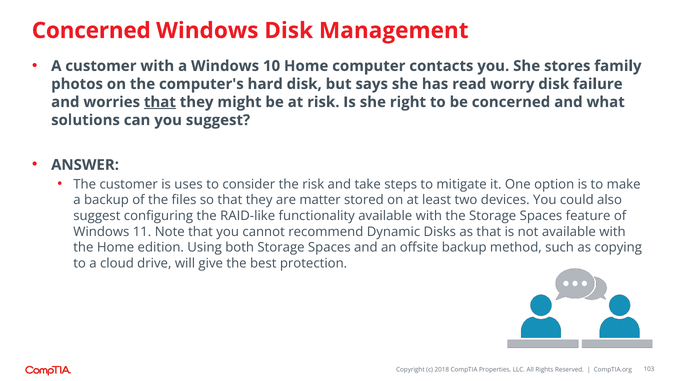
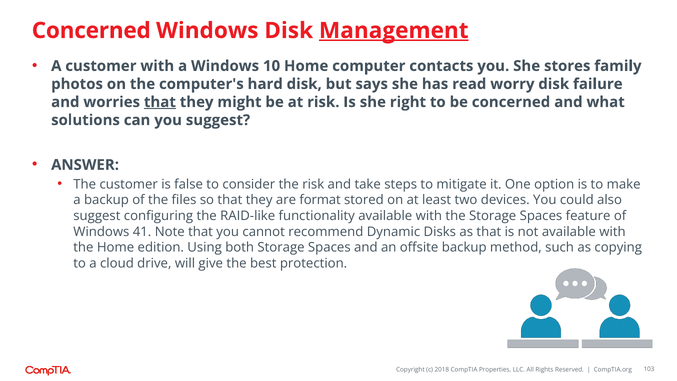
Management underline: none -> present
uses: uses -> false
matter: matter -> format
11: 11 -> 41
